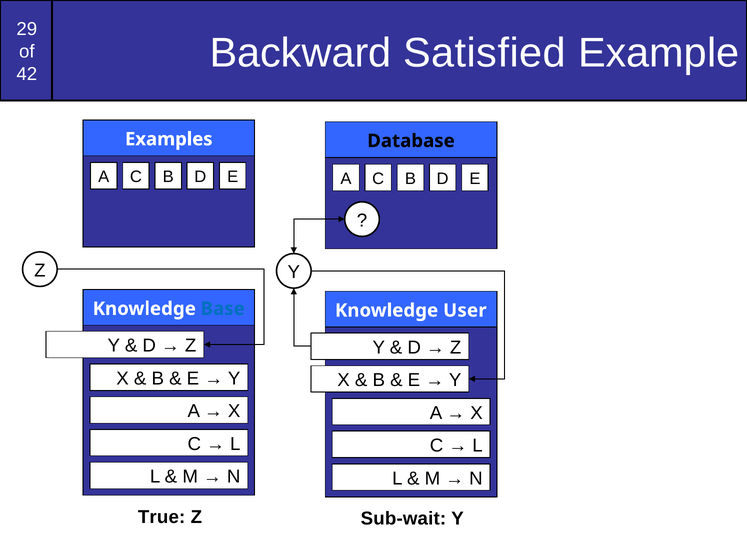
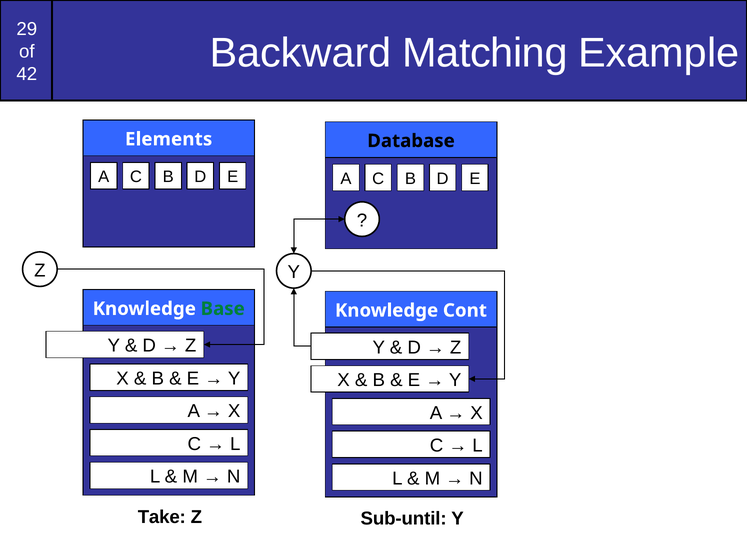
Satisfied: Satisfied -> Matching
Examples: Examples -> Elements
Base colour: blue -> green
User: User -> Cont
True: True -> Take
Sub-wait: Sub-wait -> Sub-until
